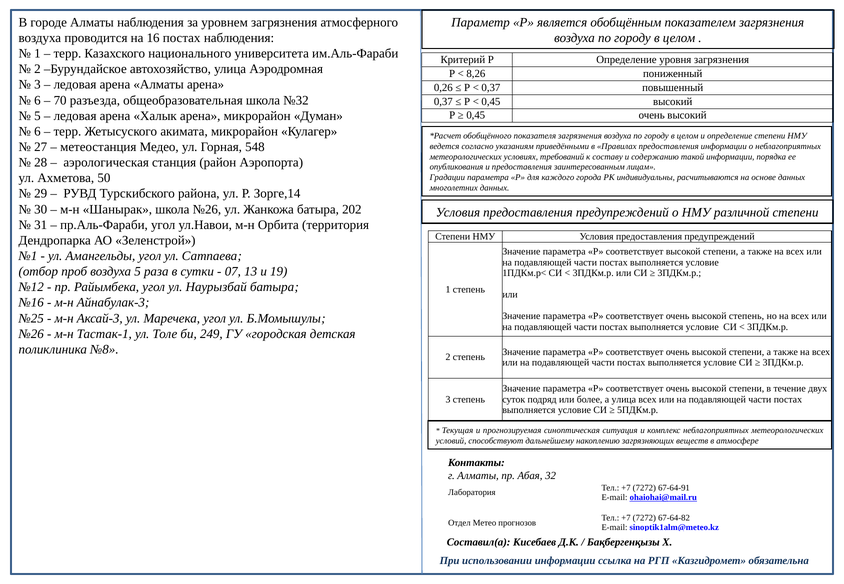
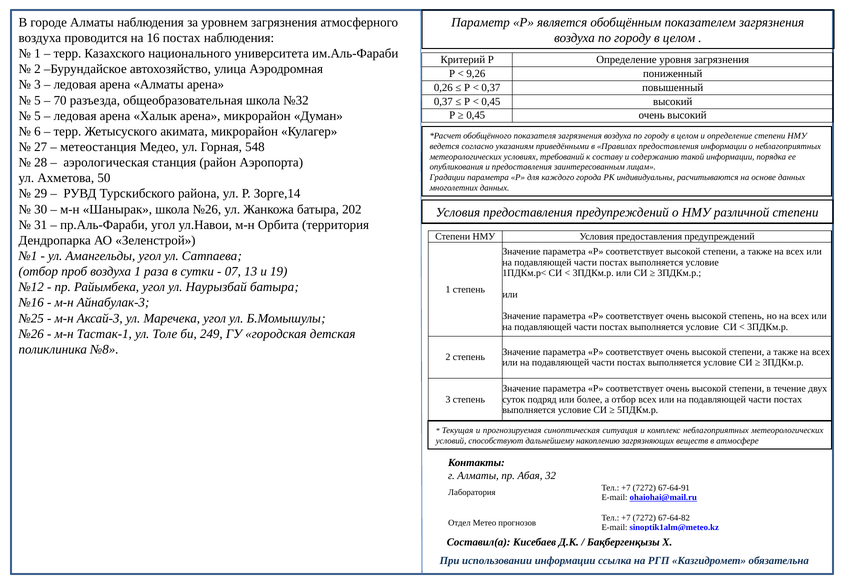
8,26: 8,26 -> 9,26
6 at (37, 100): 6 -> 5
воздуха 5: 5 -> 1
а улица: улица -> отбор
